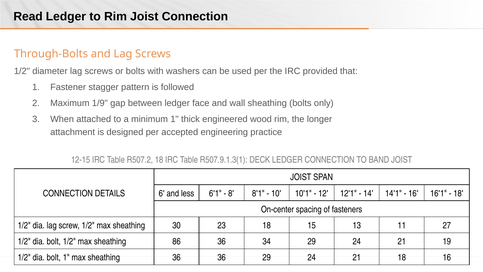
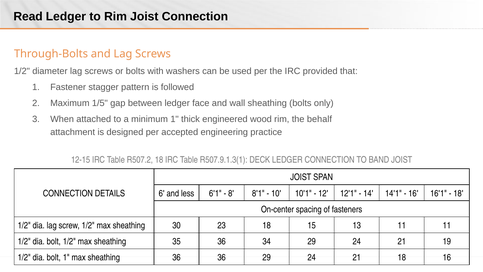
1/9: 1/9 -> 1/5
longer: longer -> behalf
11 27: 27 -> 11
86: 86 -> 35
